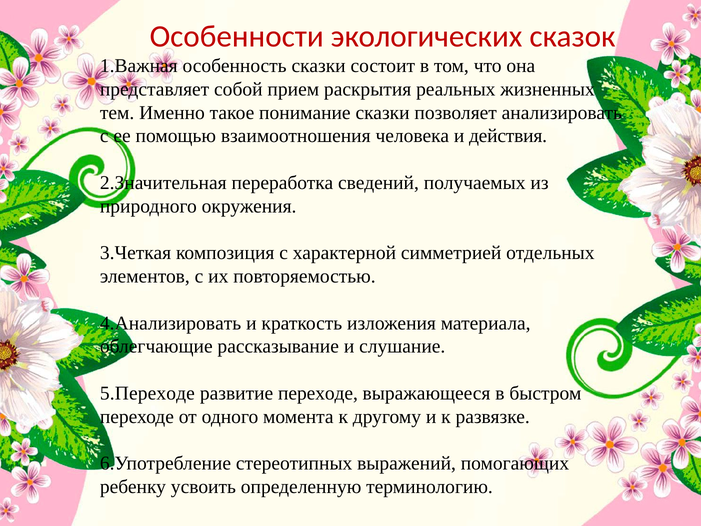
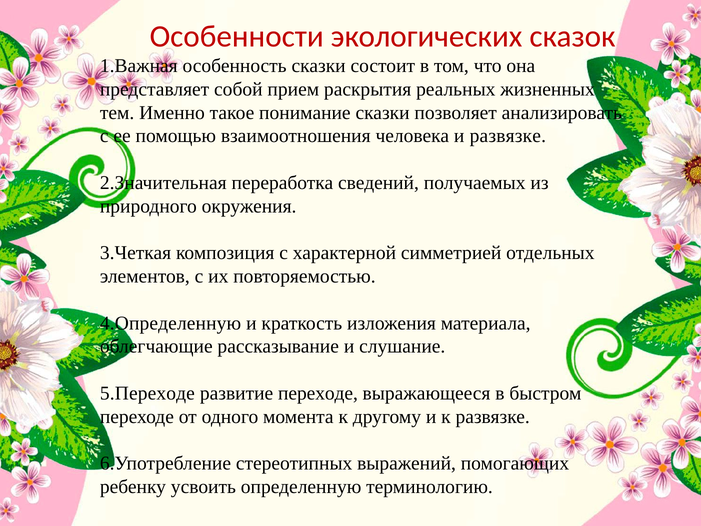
и действия: действия -> развязке
4.Анализировать: 4.Анализировать -> 4.Определенную
